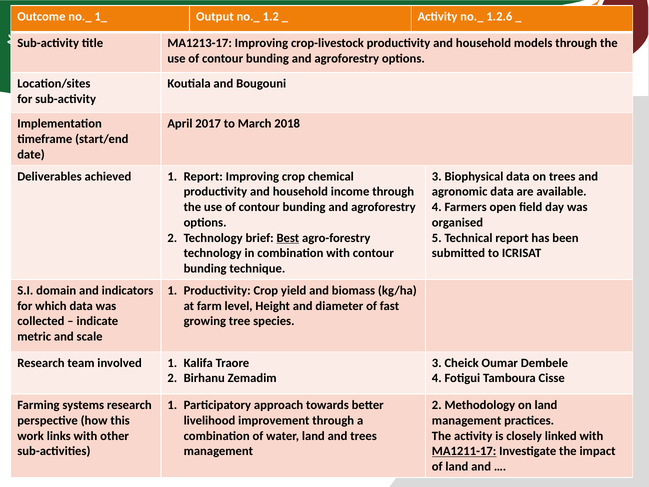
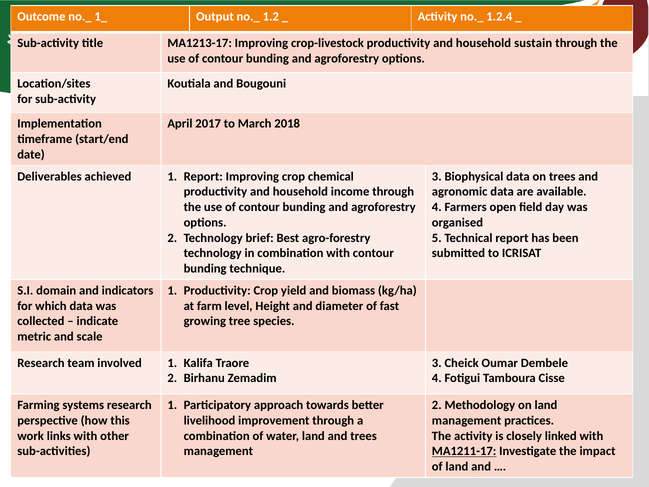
1.2.6: 1.2.6 -> 1.2.4
models: models -> sustain
Best underline: present -> none
